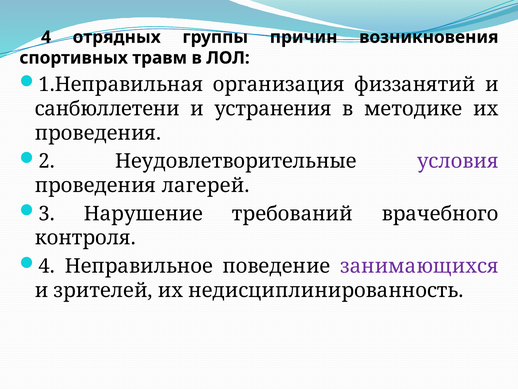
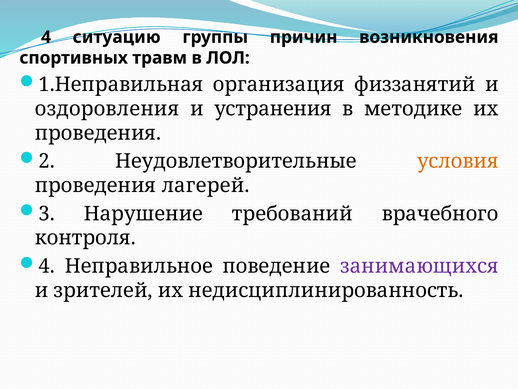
отрядных: отрядных -> ситуацию
санбюллетени: санбюллетени -> оздоровления
условия colour: purple -> orange
